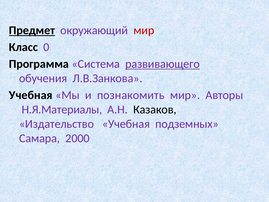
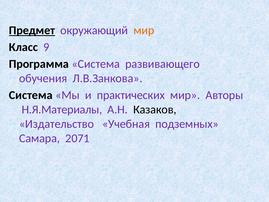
мир at (144, 30) colour: red -> orange
0: 0 -> 9
развивающего underline: present -> none
Учебная at (31, 95): Учебная -> Система
познакомить: познакомить -> практических
2000: 2000 -> 2071
